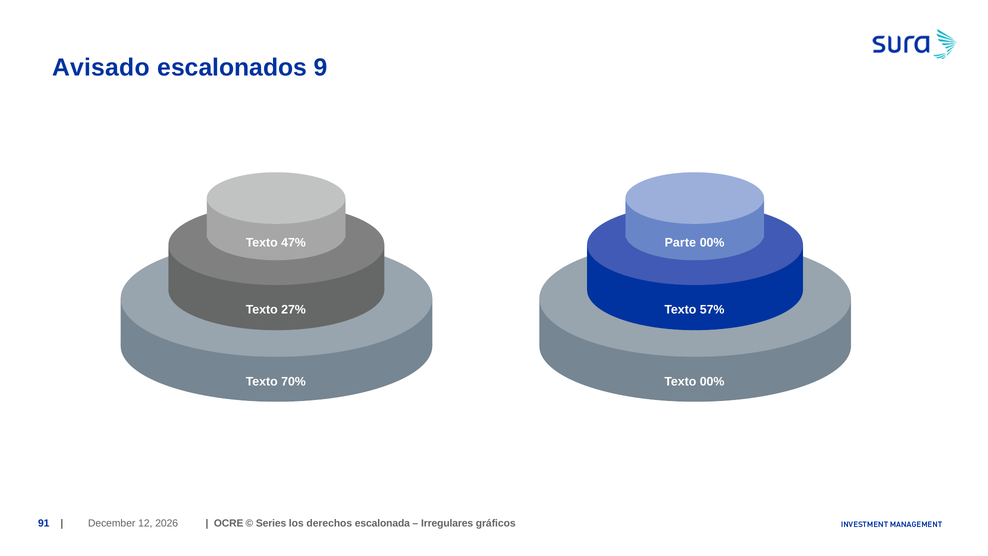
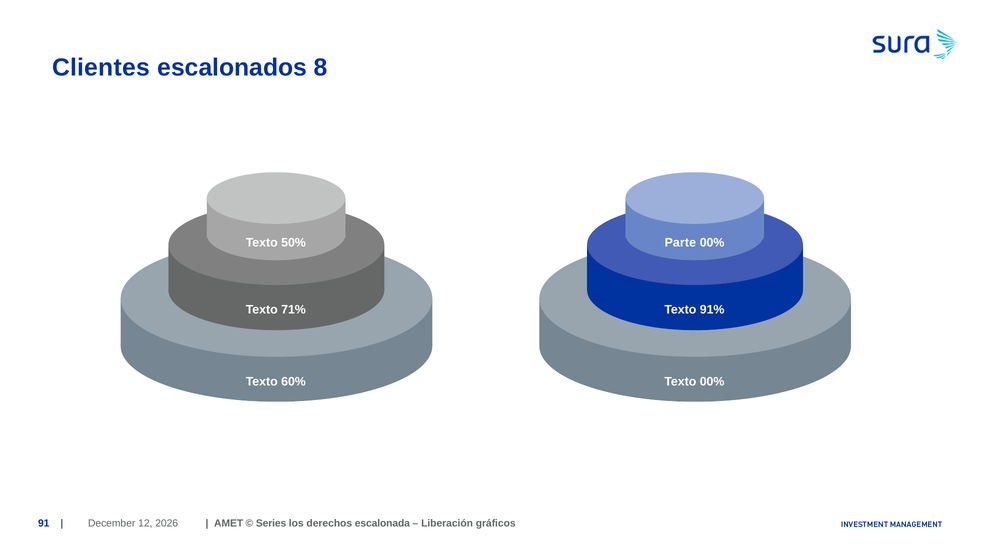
Avisado: Avisado -> Clientes
9: 9 -> 8
47%: 47% -> 50%
27%: 27% -> 71%
57%: 57% -> 91%
70%: 70% -> 60%
OCRE: OCRE -> AMET
Irregulares: Irregulares -> Liberación
